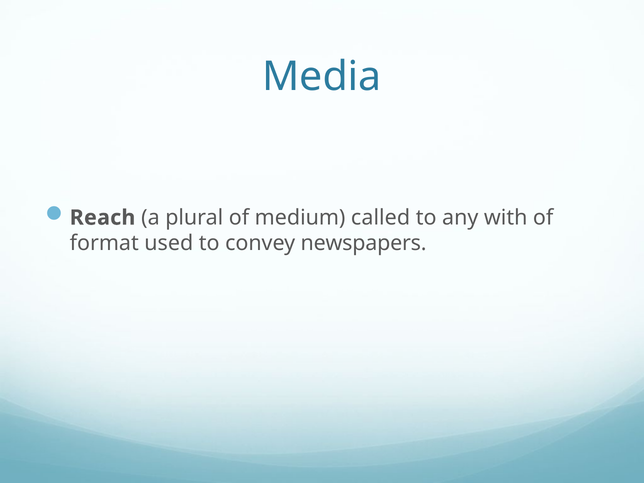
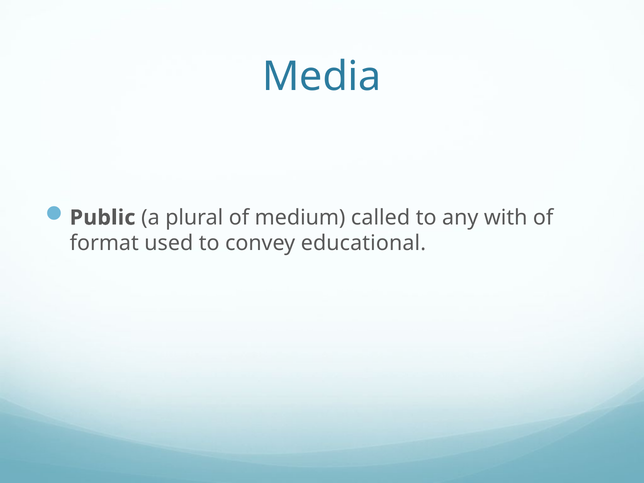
Reach: Reach -> Public
newspapers: newspapers -> educational
